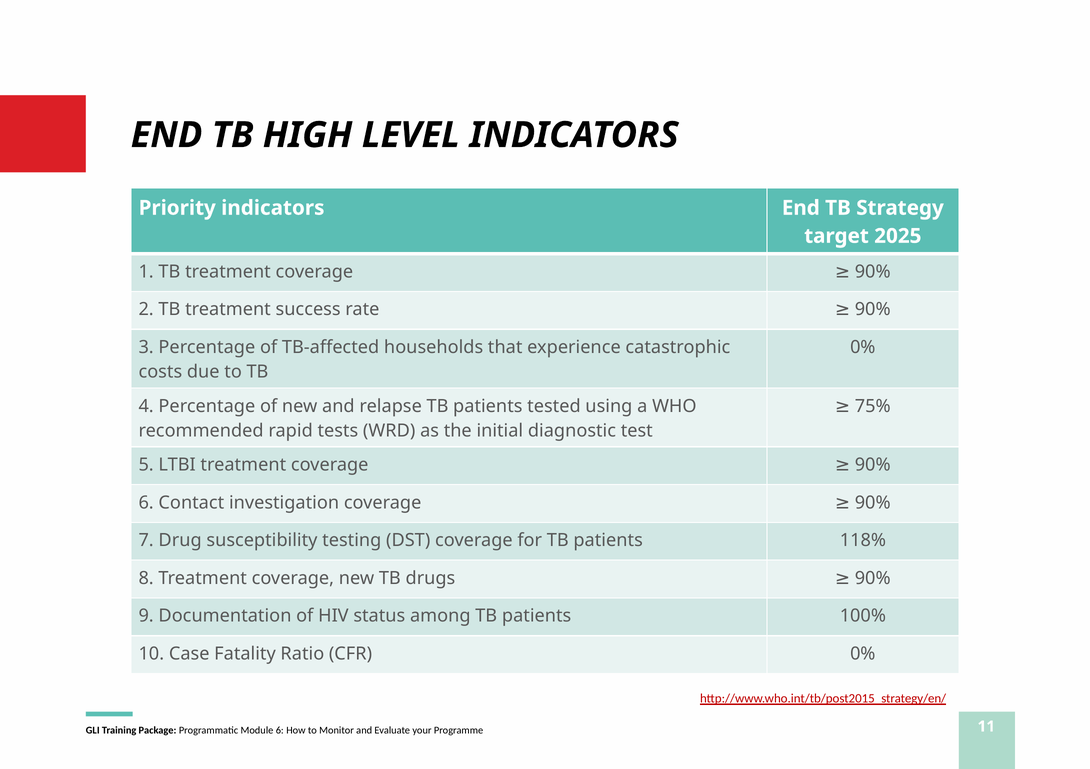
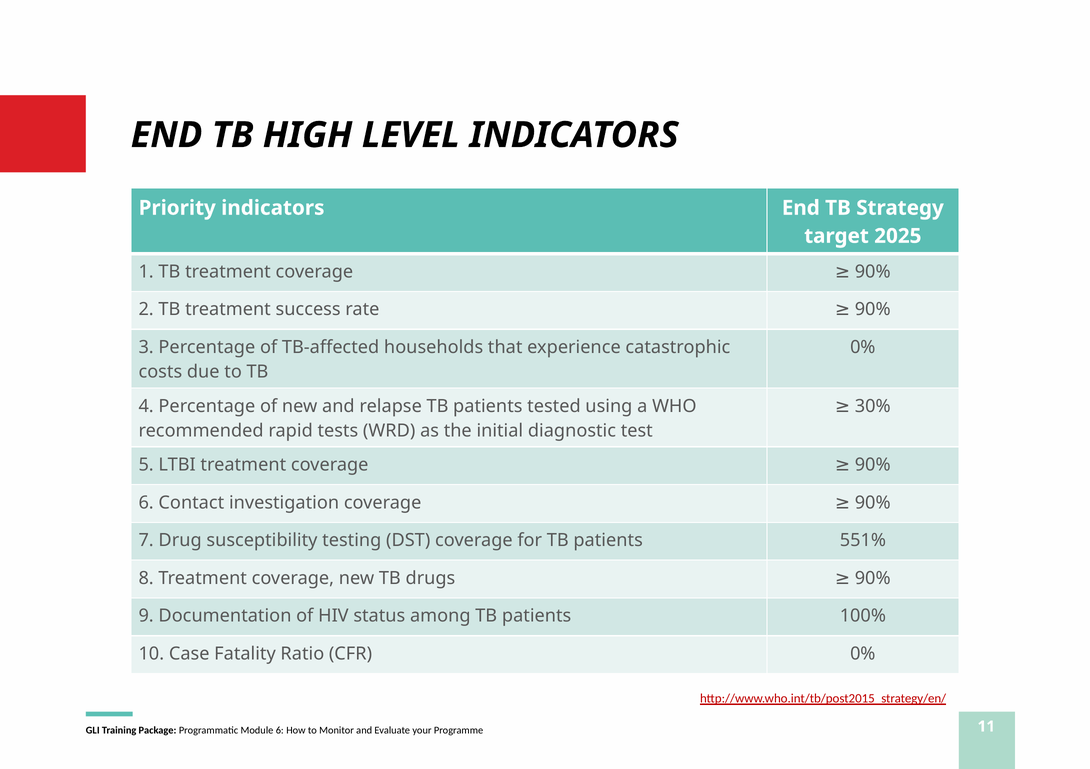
75%: 75% -> 30%
118%: 118% -> 551%
